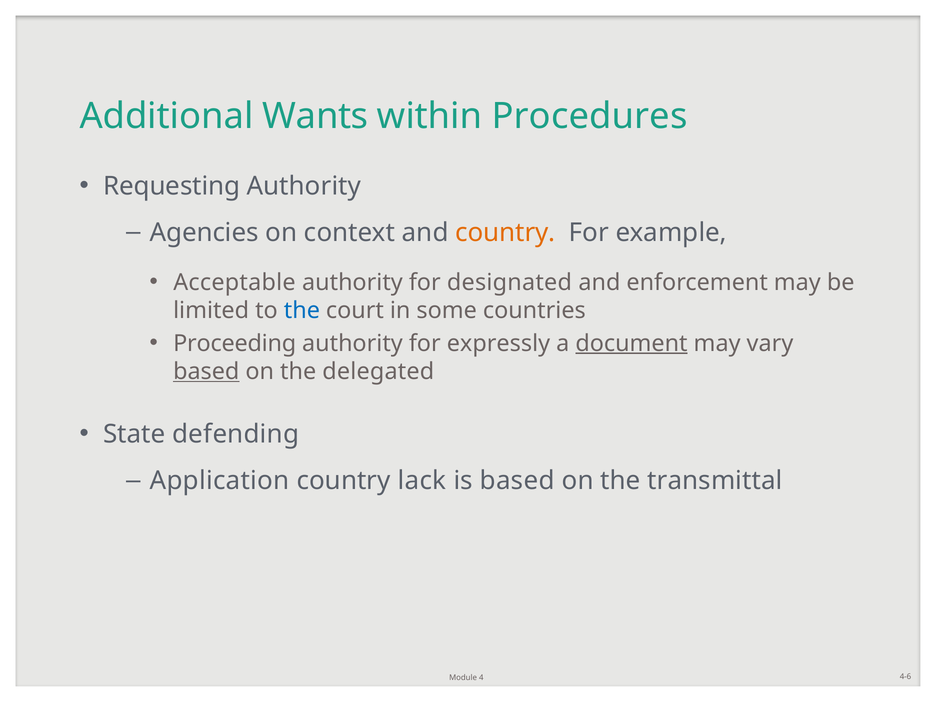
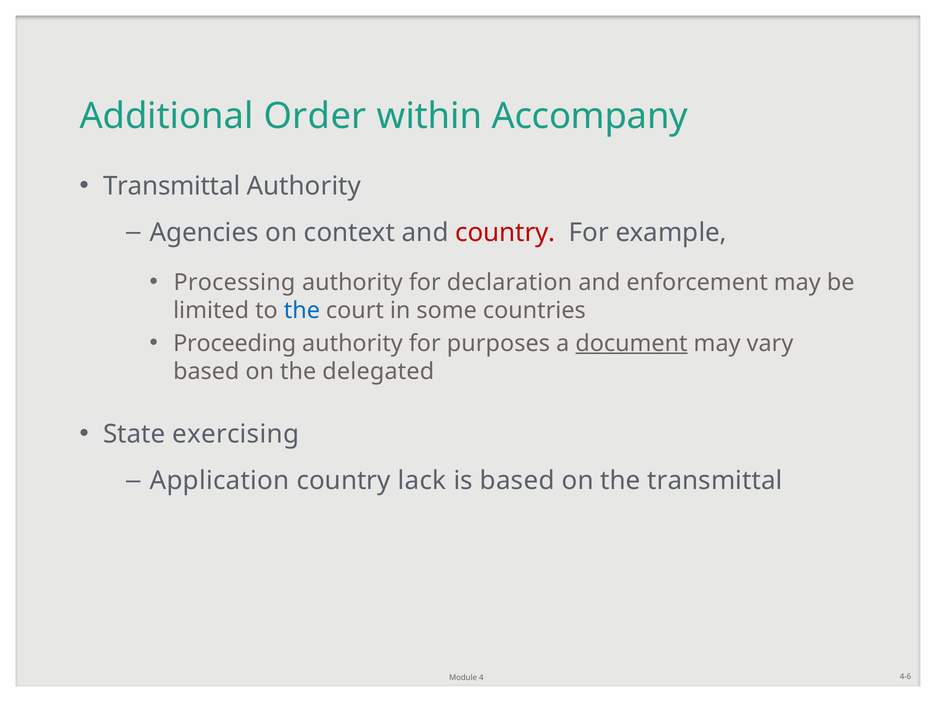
Wants: Wants -> Order
Procedures: Procedures -> Accompany
Requesting at (172, 186): Requesting -> Transmittal
country at (505, 233) colour: orange -> red
Acceptable: Acceptable -> Processing
designated: designated -> declaration
expressly: expressly -> purposes
based at (206, 371) underline: present -> none
defending: defending -> exercising
